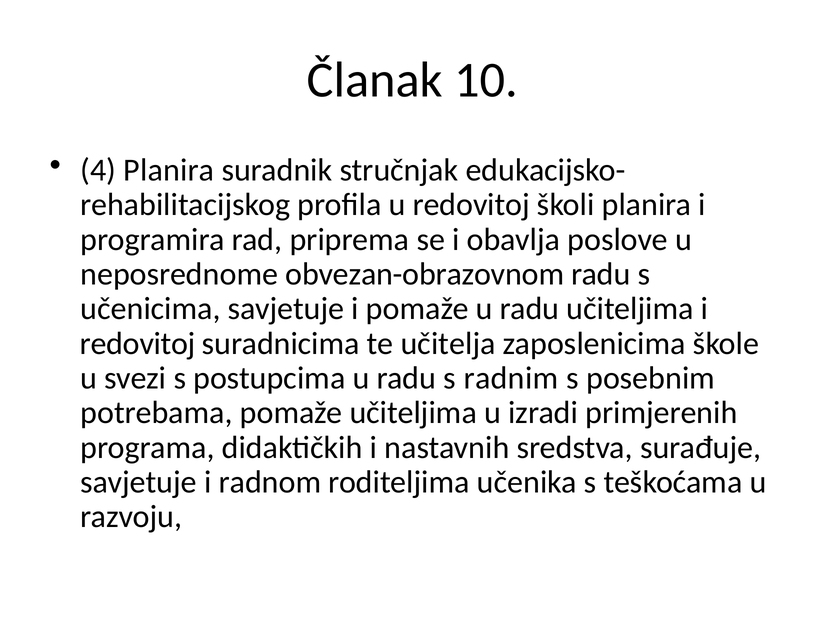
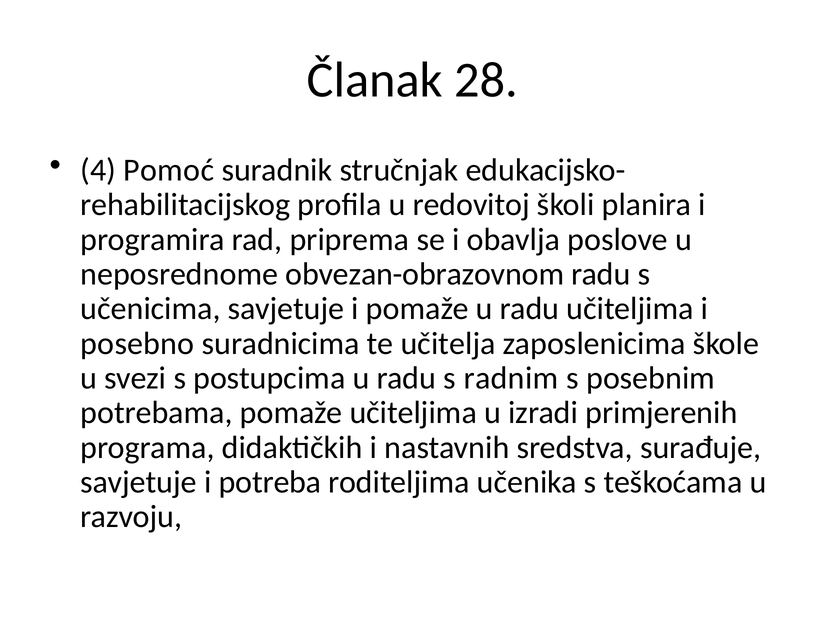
10: 10 -> 28
4 Planira: Planira -> Pomoć
redovitoj at (138, 343): redovitoj -> posebno
radnom: radnom -> potreba
